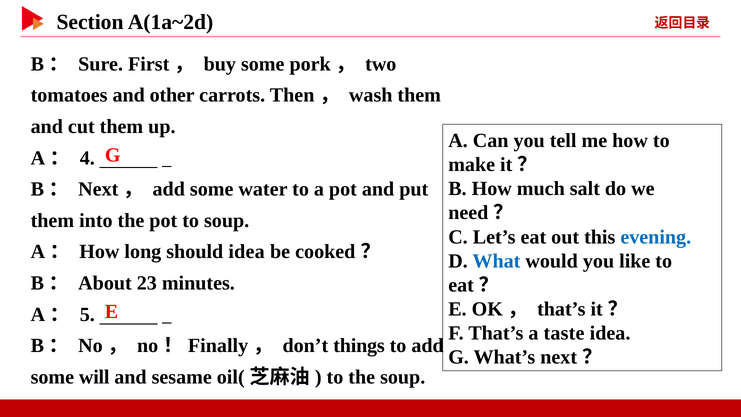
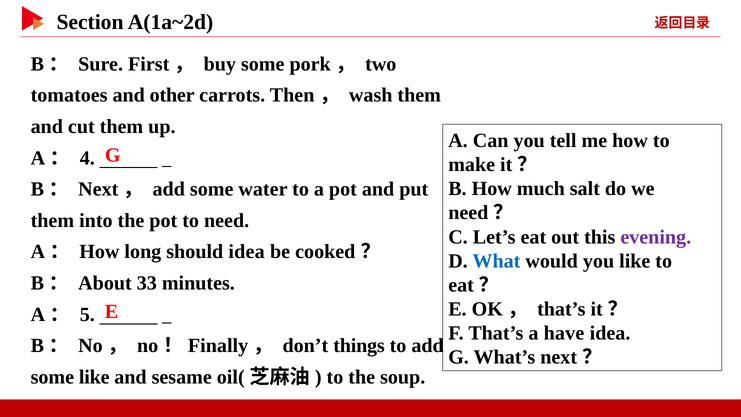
to soup: soup -> need
evening colour: blue -> purple
23: 23 -> 33
taste: taste -> have
some will: will -> like
